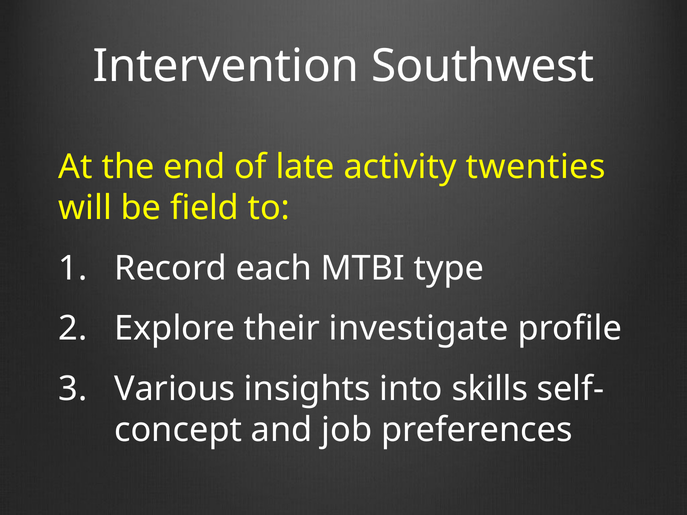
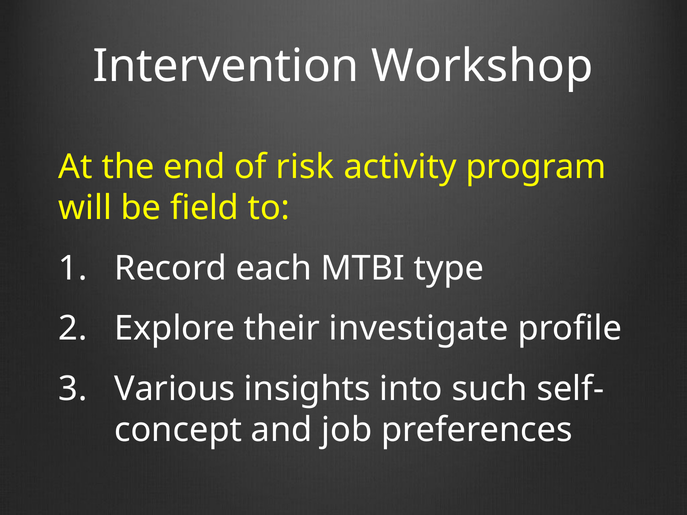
Southwest: Southwest -> Workshop
late: late -> risk
twenties: twenties -> program
skills: skills -> such
